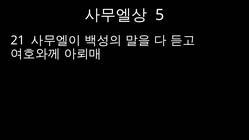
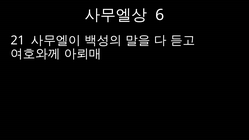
5: 5 -> 6
